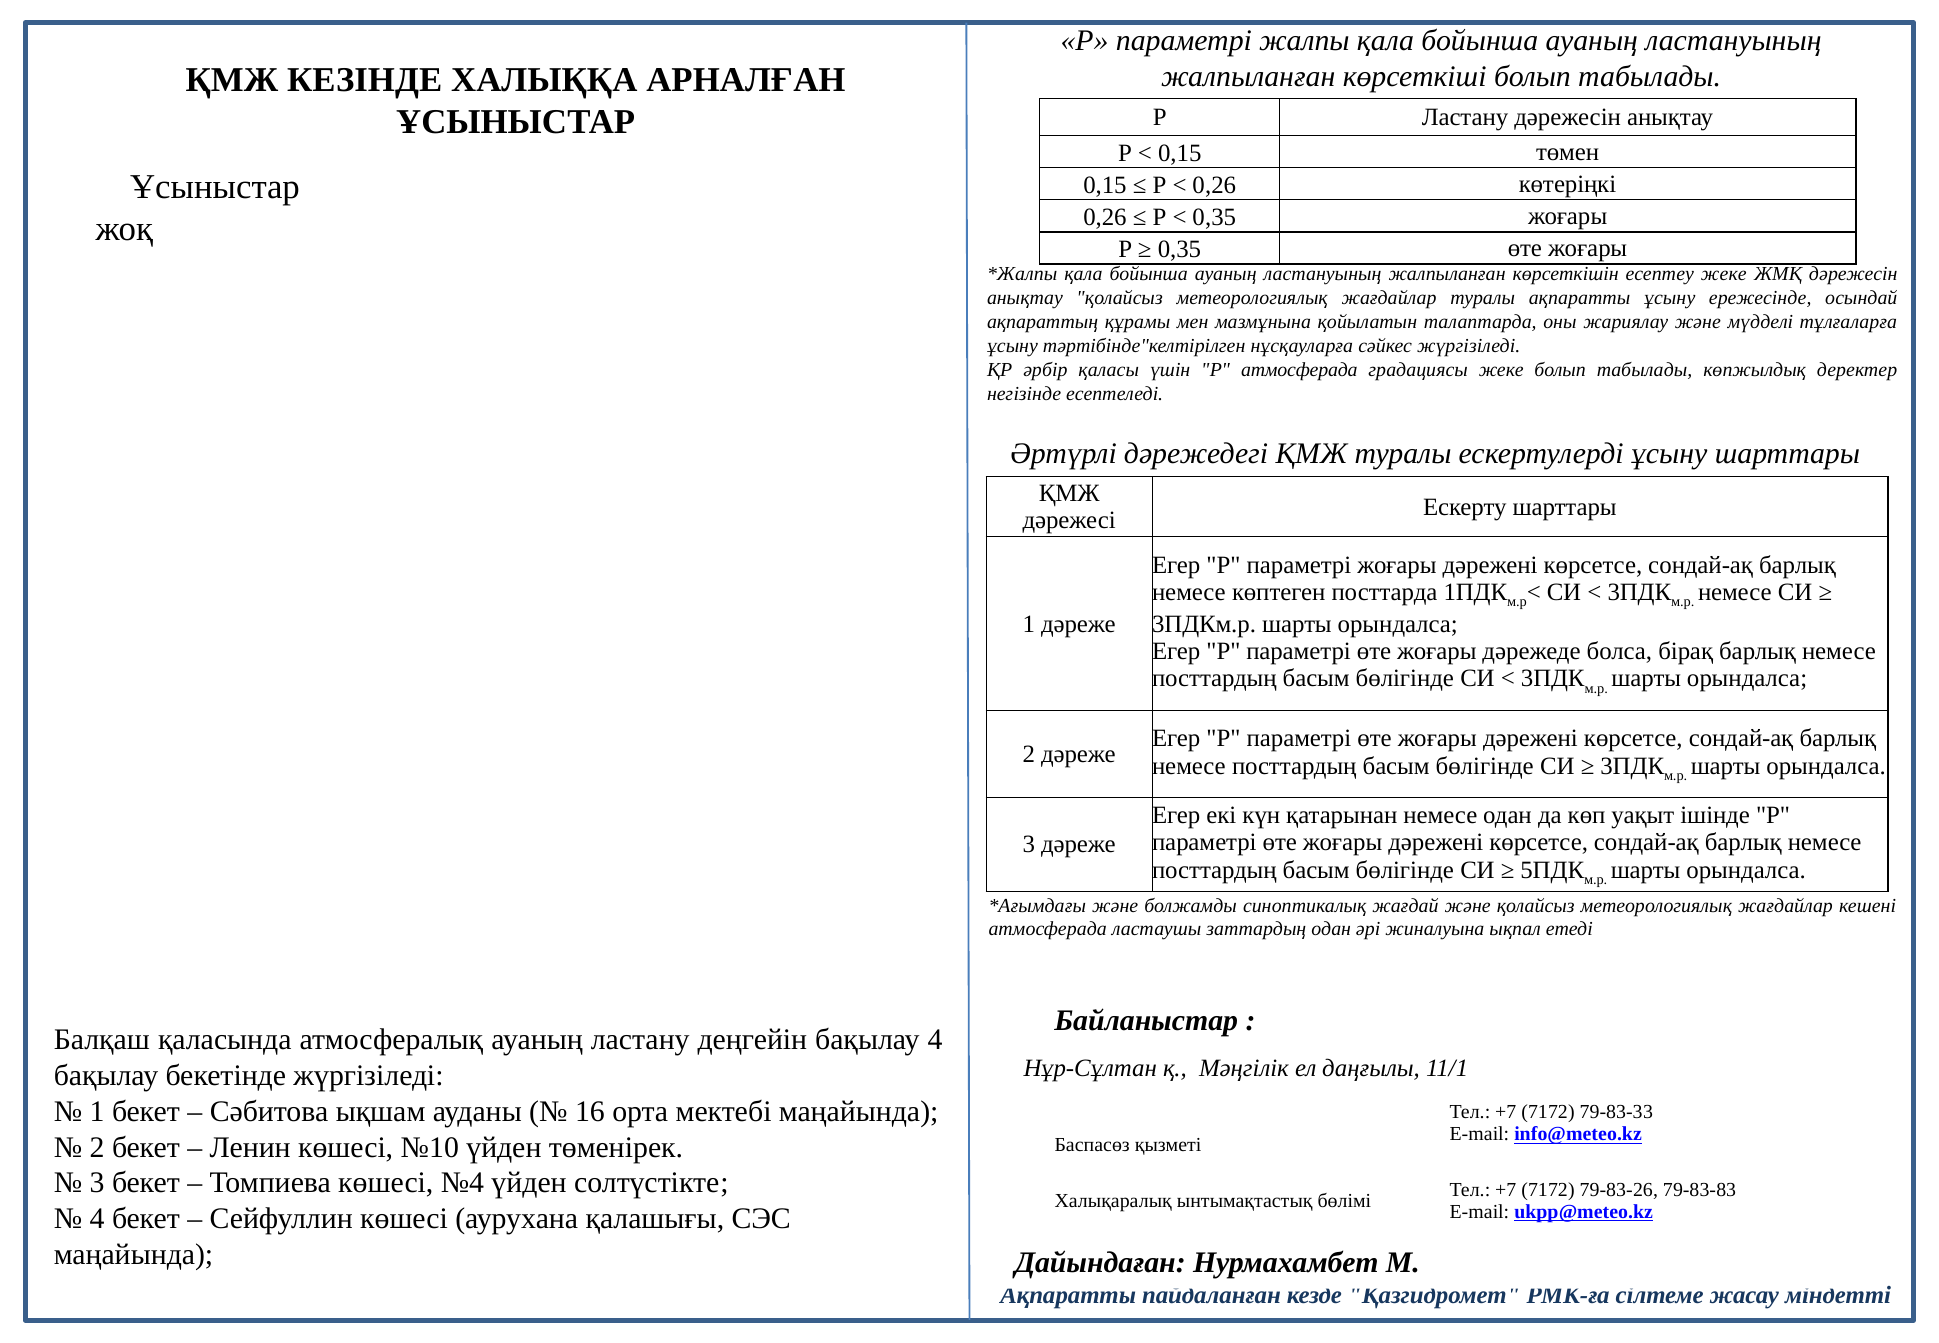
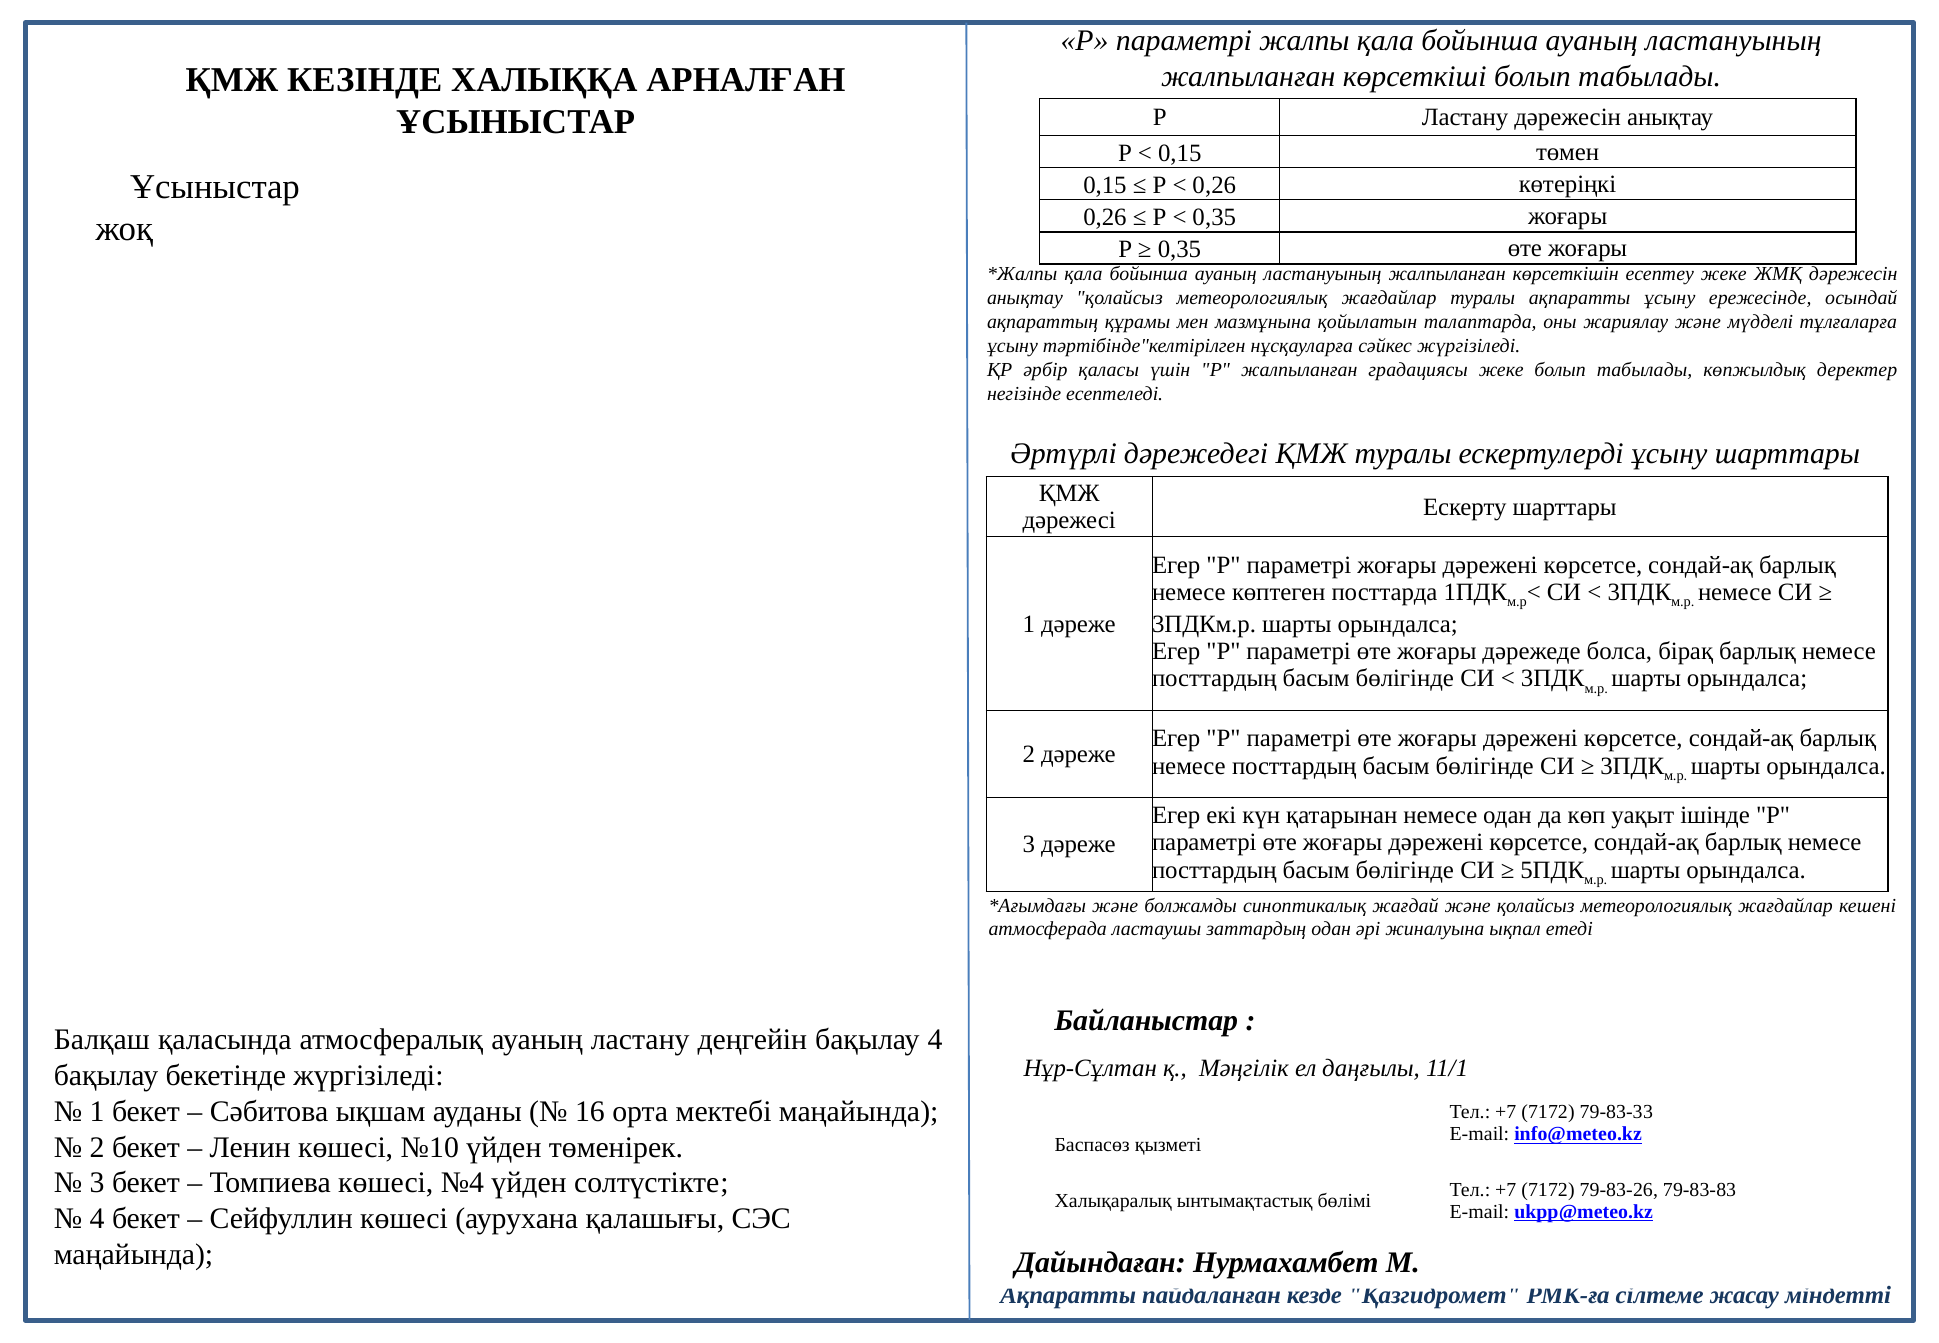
Р атмосферада: атмосферада -> жалпыланған
